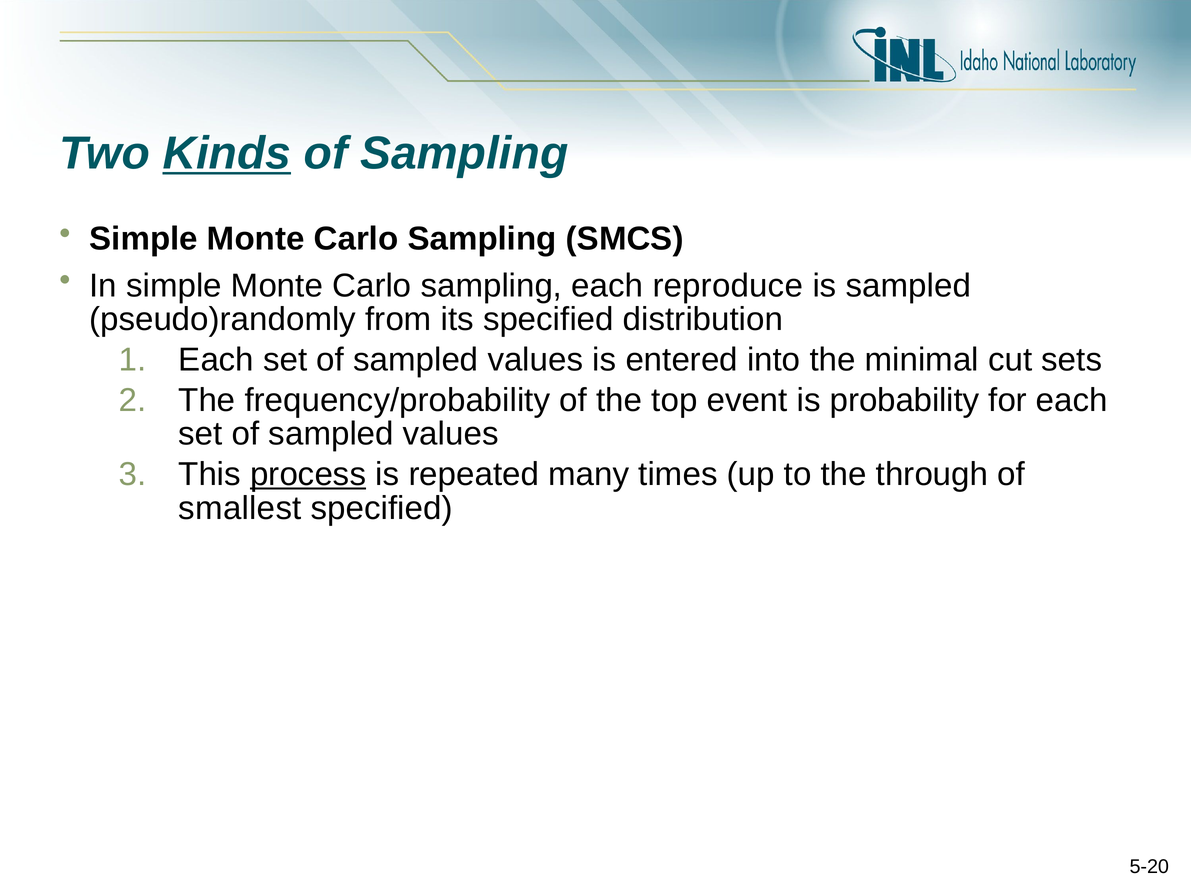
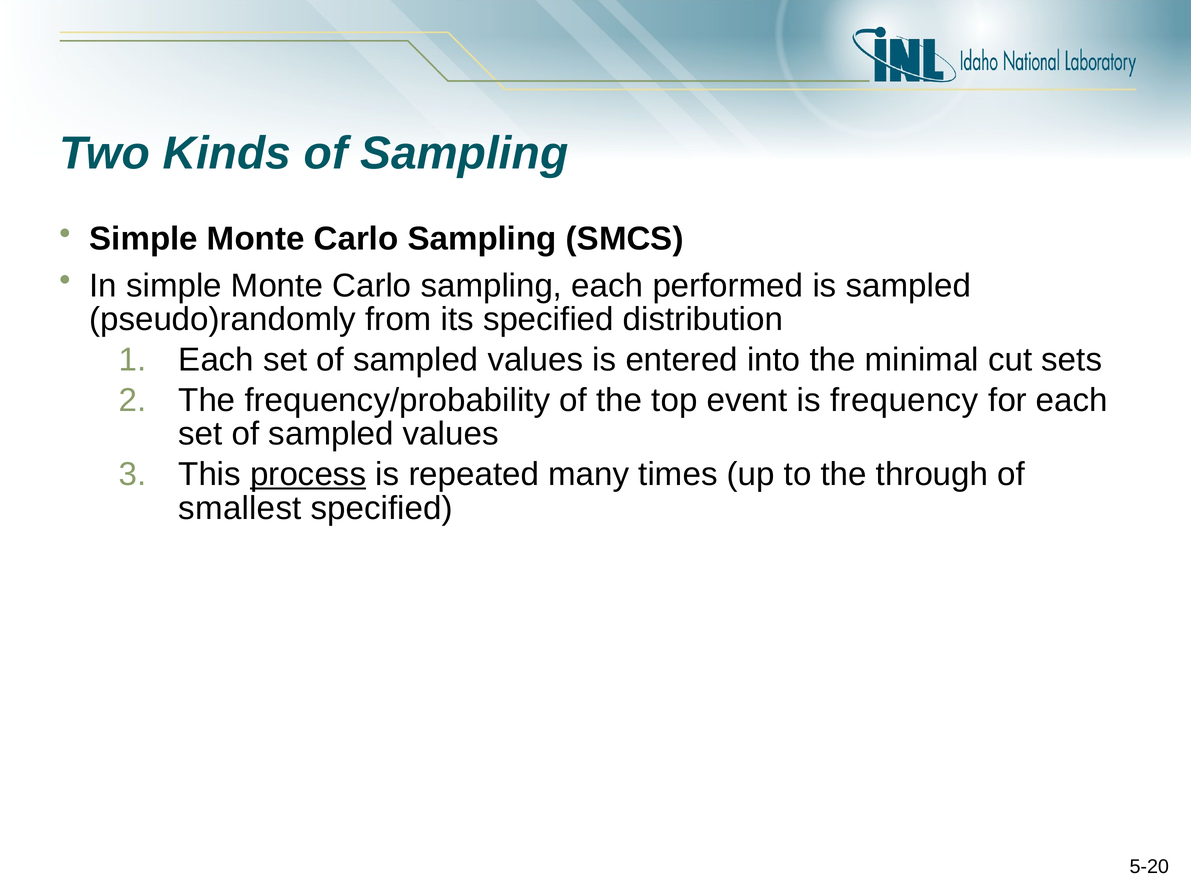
Kinds underline: present -> none
reproduce: reproduce -> performed
probability: probability -> frequency
